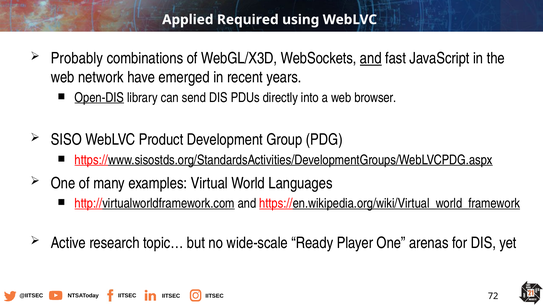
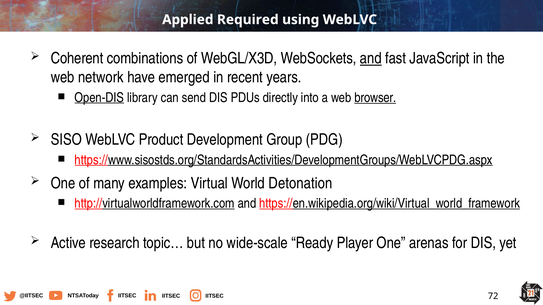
Probably: Probably -> Coherent
browser underline: none -> present
Languages: Languages -> Detonation
